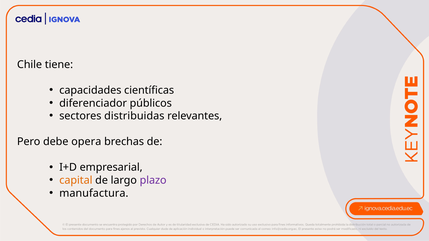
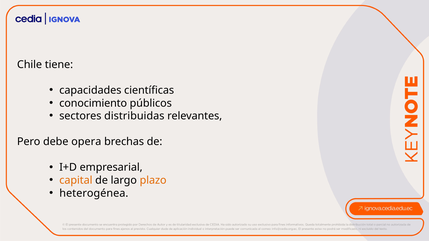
diferenciador: diferenciador -> conocimiento
plazo colour: purple -> orange
manufactura: manufactura -> heterogénea
